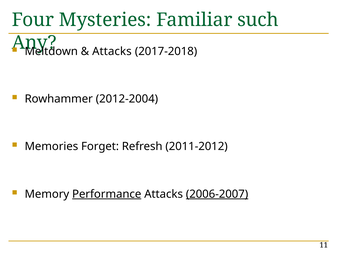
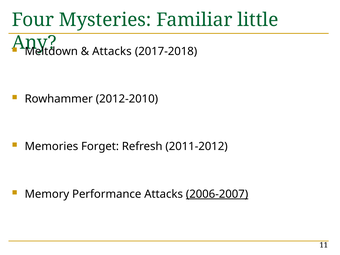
such: such -> little
2012-2004: 2012-2004 -> 2012-2010
Performance underline: present -> none
